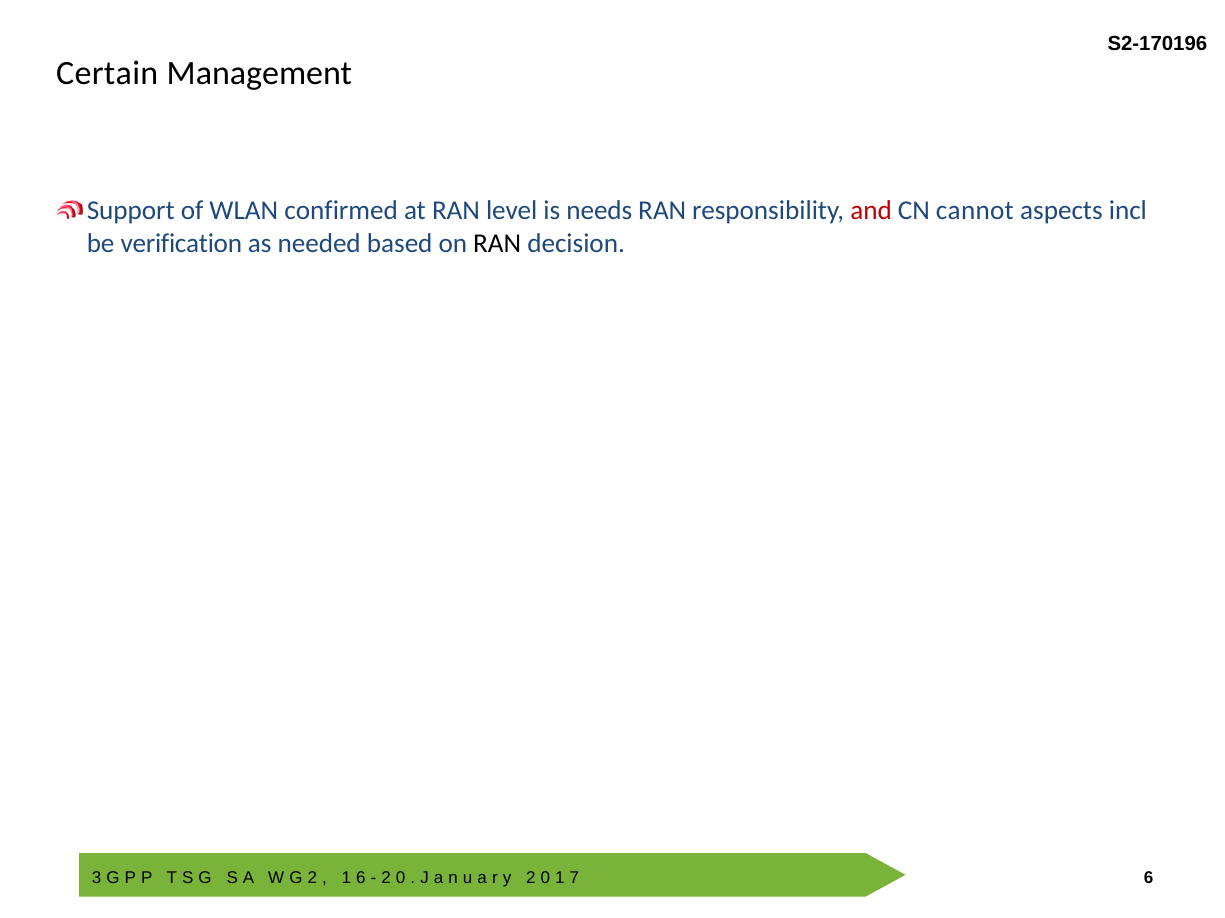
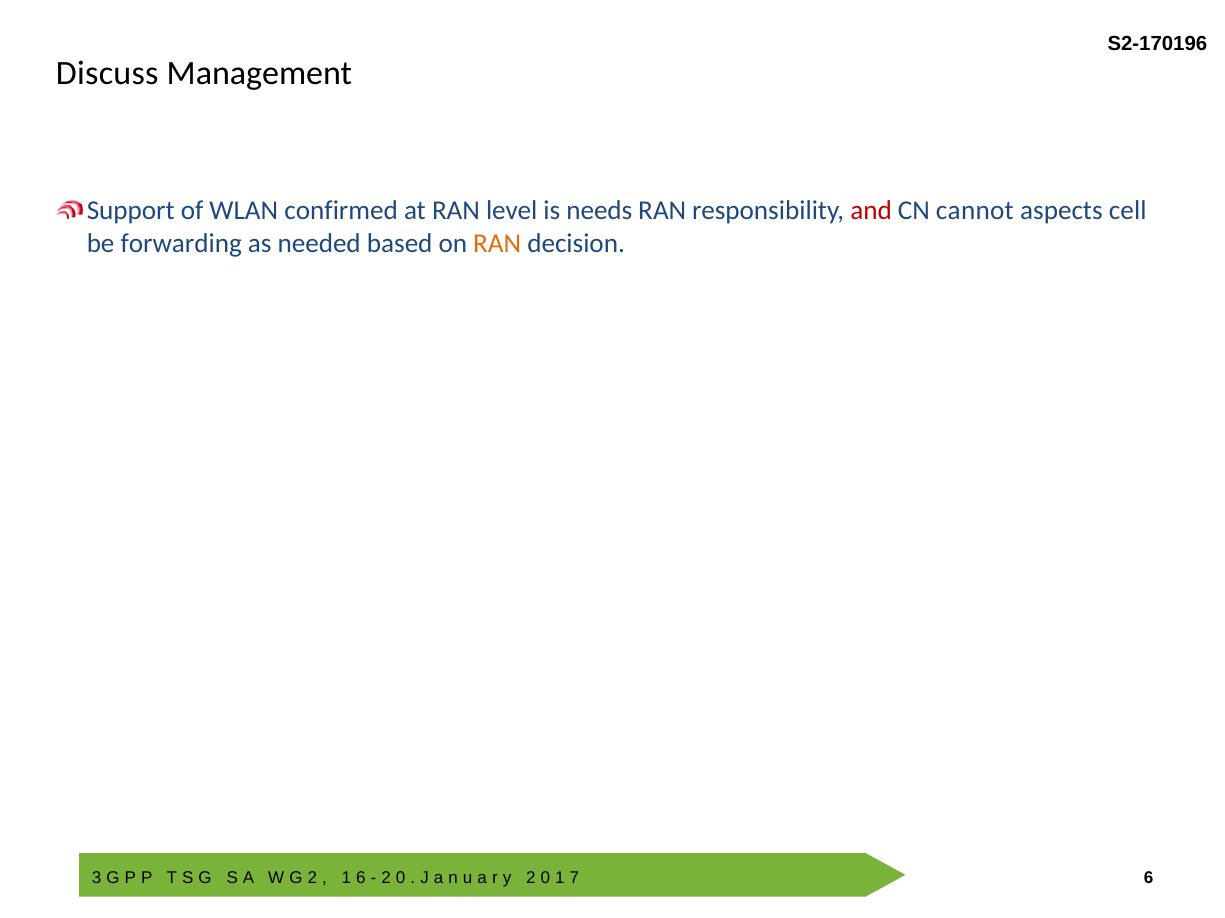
Certain: Certain -> Discuss
incl: incl -> cell
verification: verification -> forwarding
RAN at (497, 244) colour: black -> orange
